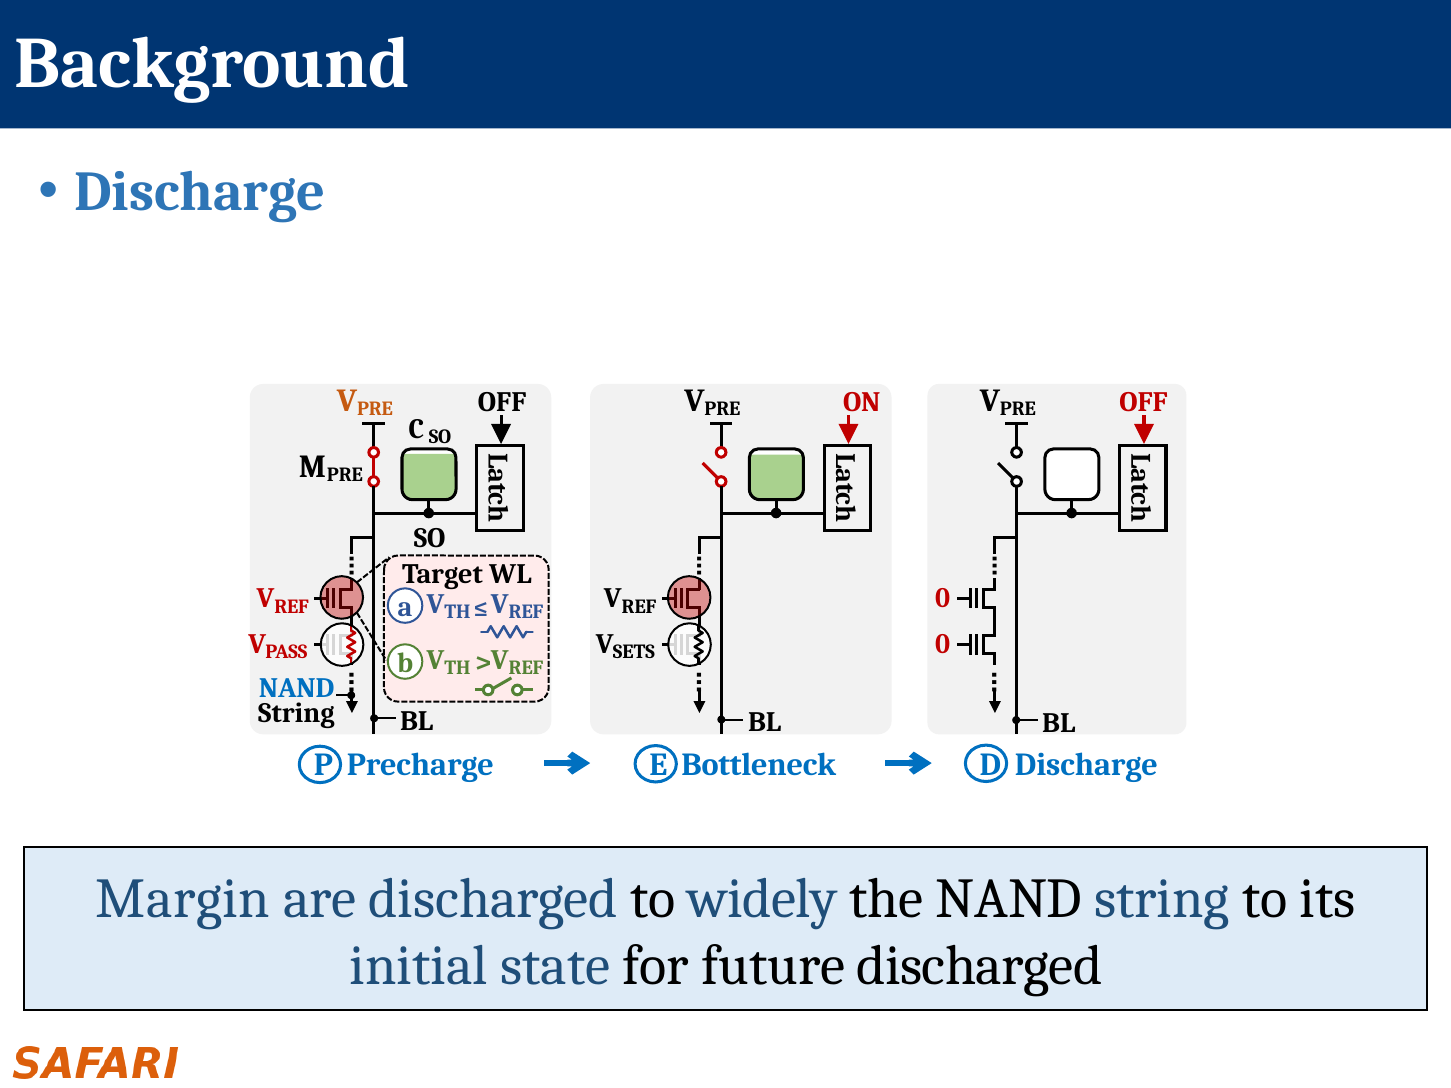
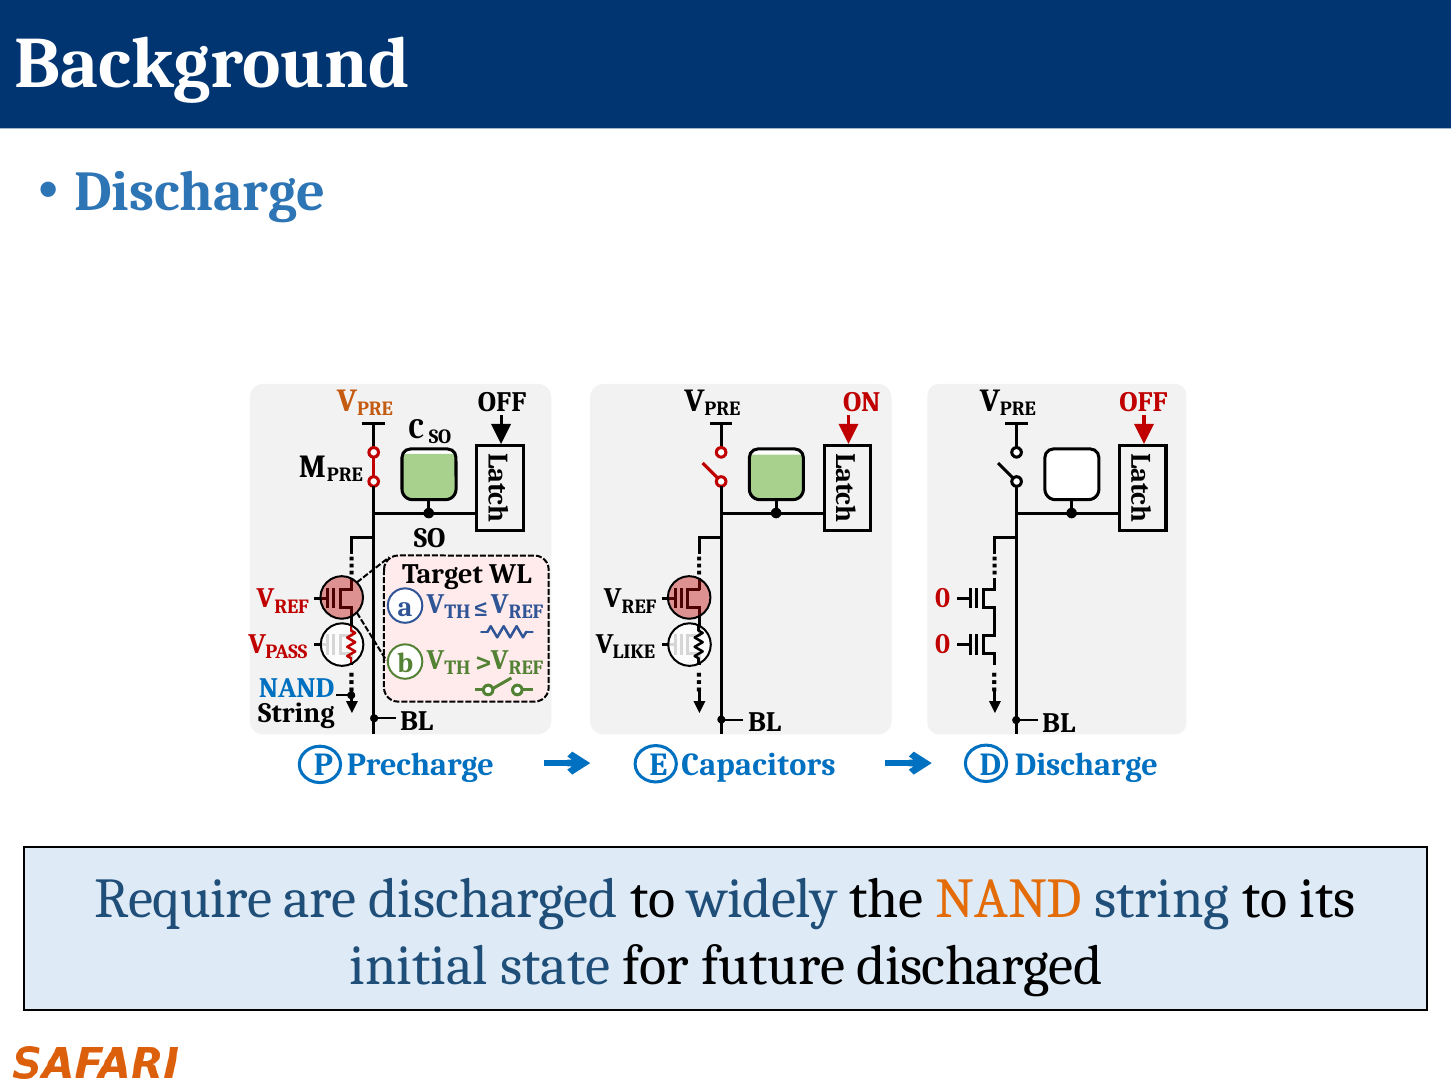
SETS: SETS -> LIKE
Bottleneck: Bottleneck -> Capacitors
Margin: Margin -> Require
NAND at (1009, 899) colour: black -> orange
